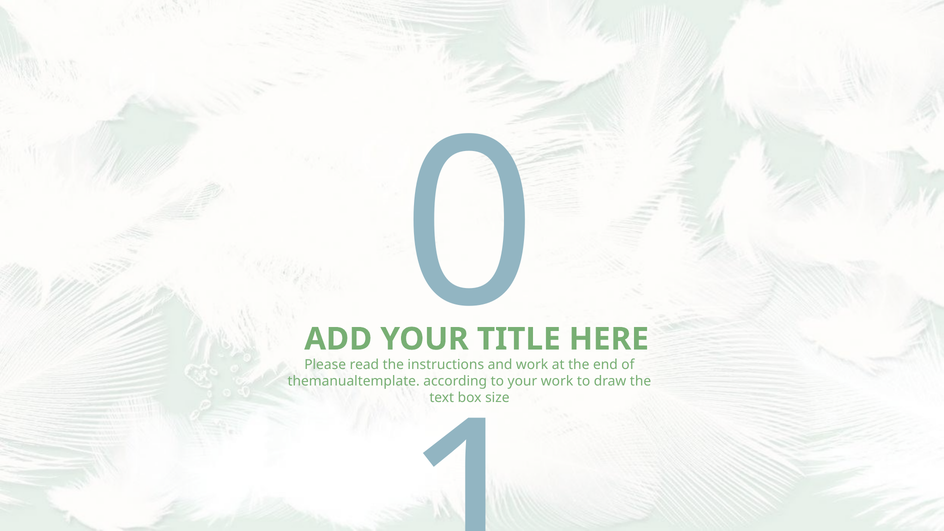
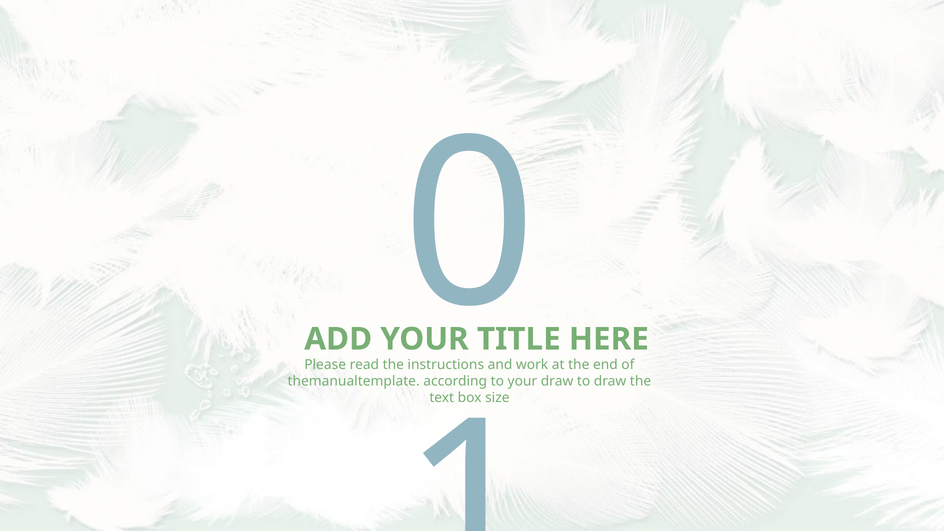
work at (557, 381): work -> draw
